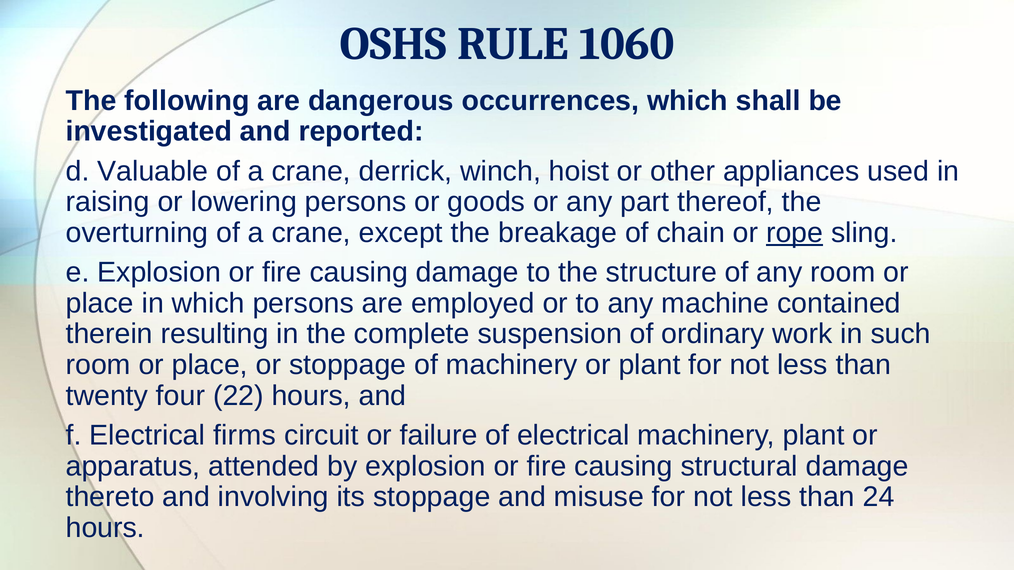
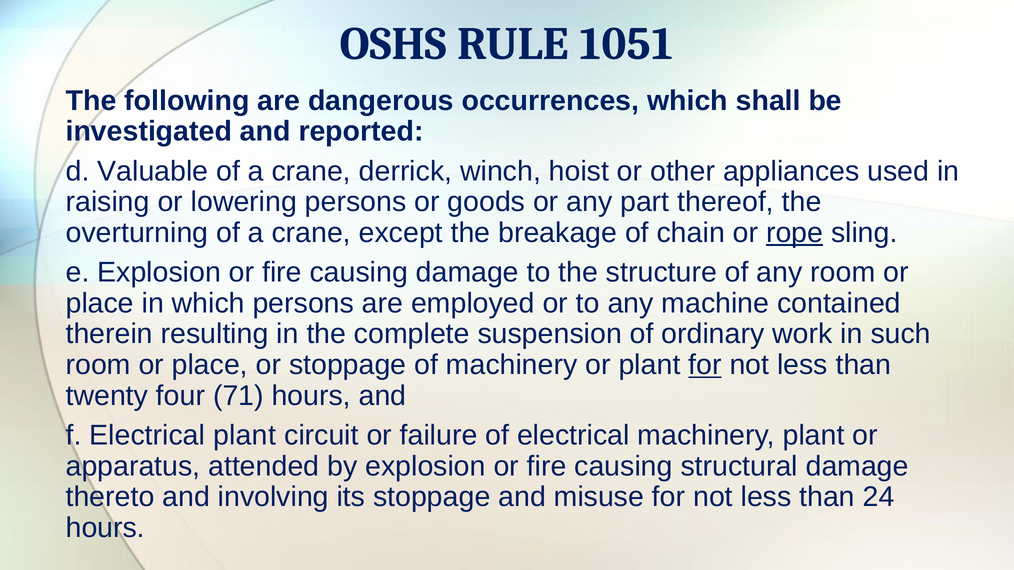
1060: 1060 -> 1051
for at (705, 365) underline: none -> present
22: 22 -> 71
Electrical firms: firms -> plant
